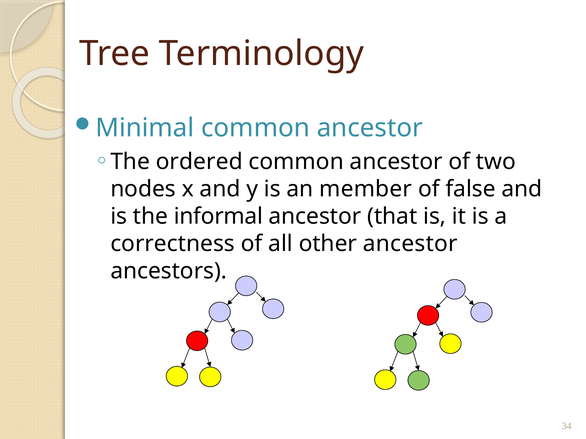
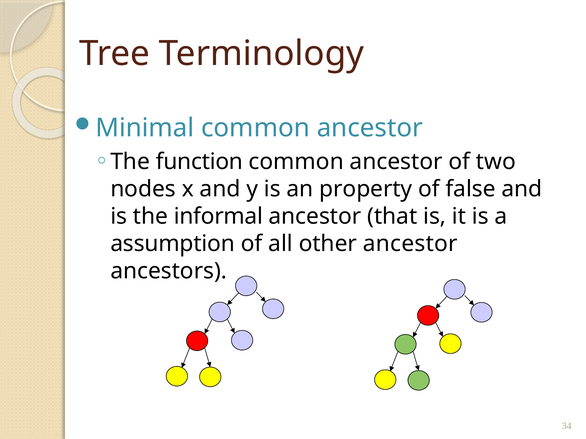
ordered: ordered -> function
member: member -> property
correctness: correctness -> assumption
